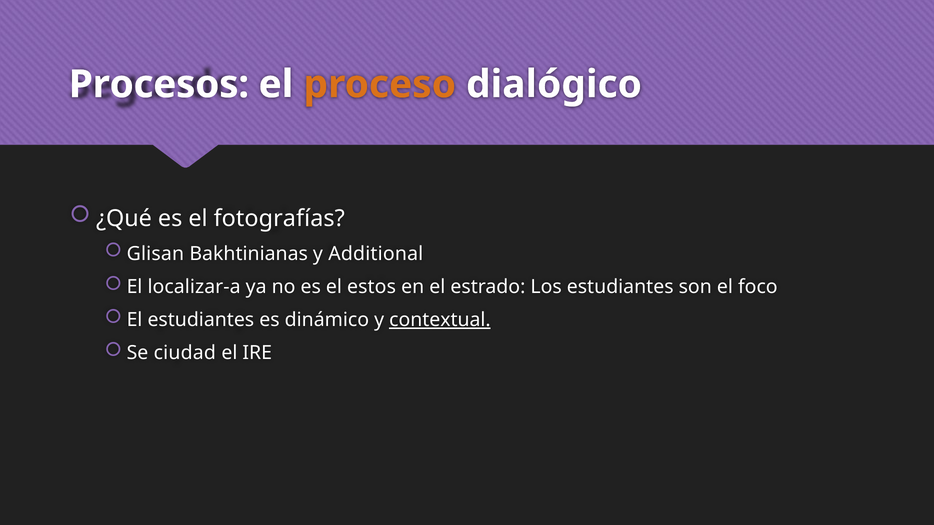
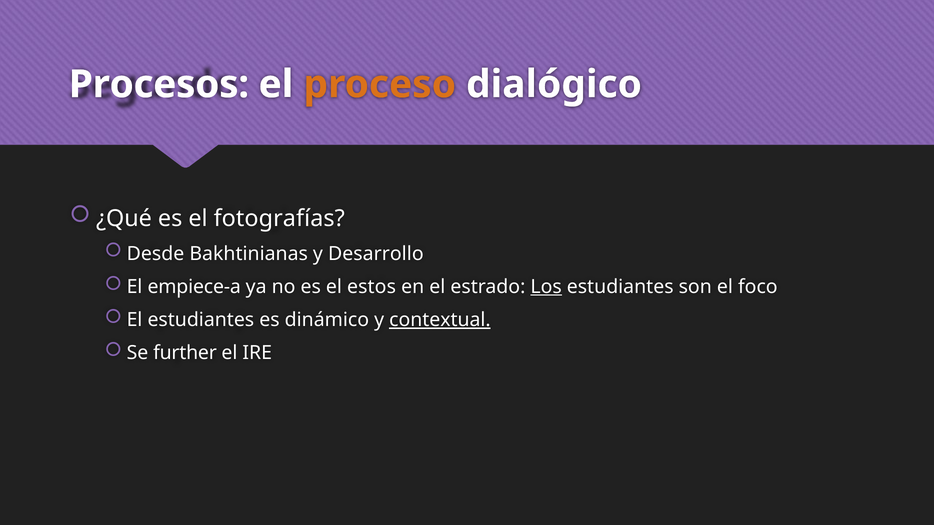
Glisan: Glisan -> Desde
Additional: Additional -> Desarrollo
localizar-a: localizar-a -> empiece-a
Los underline: none -> present
ciudad: ciudad -> further
